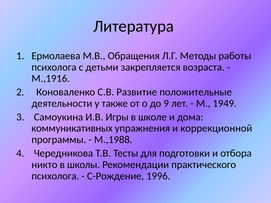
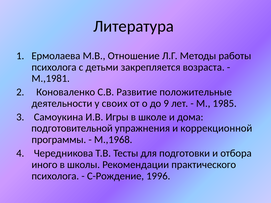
Обращения: Обращения -> Отношение
М.,1916: М.,1916 -> М.,1981
также: также -> своих
1949: 1949 -> 1985
коммуникативных: коммуникативных -> подготовительной
М.,1988: М.,1988 -> М.,1968
никто: никто -> иного
